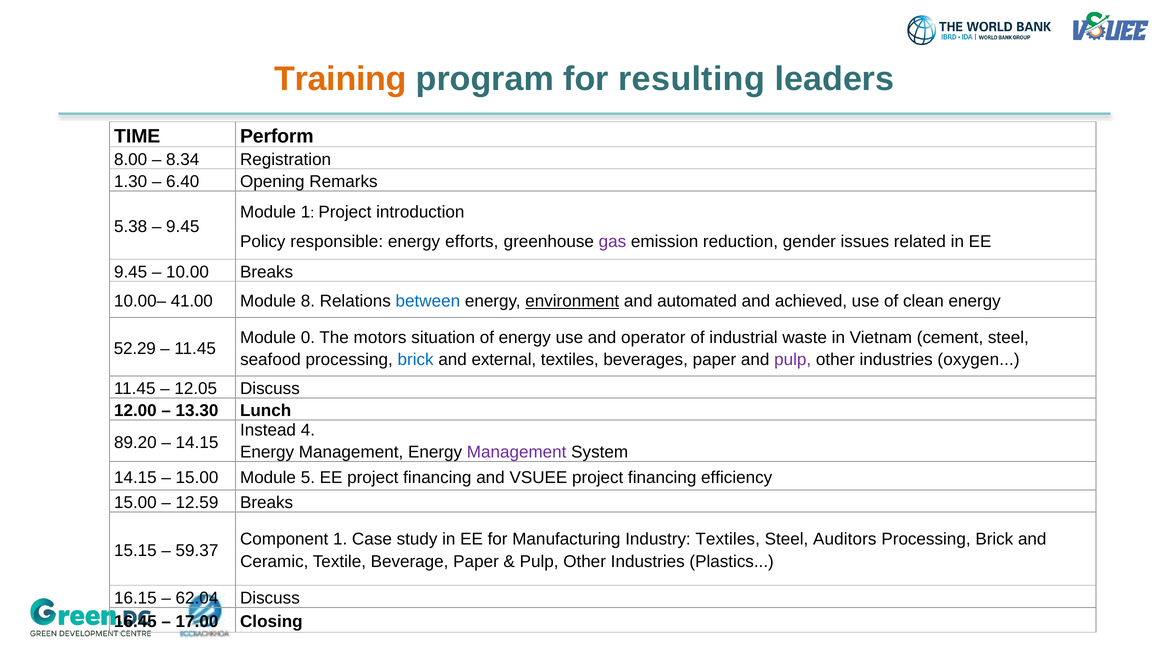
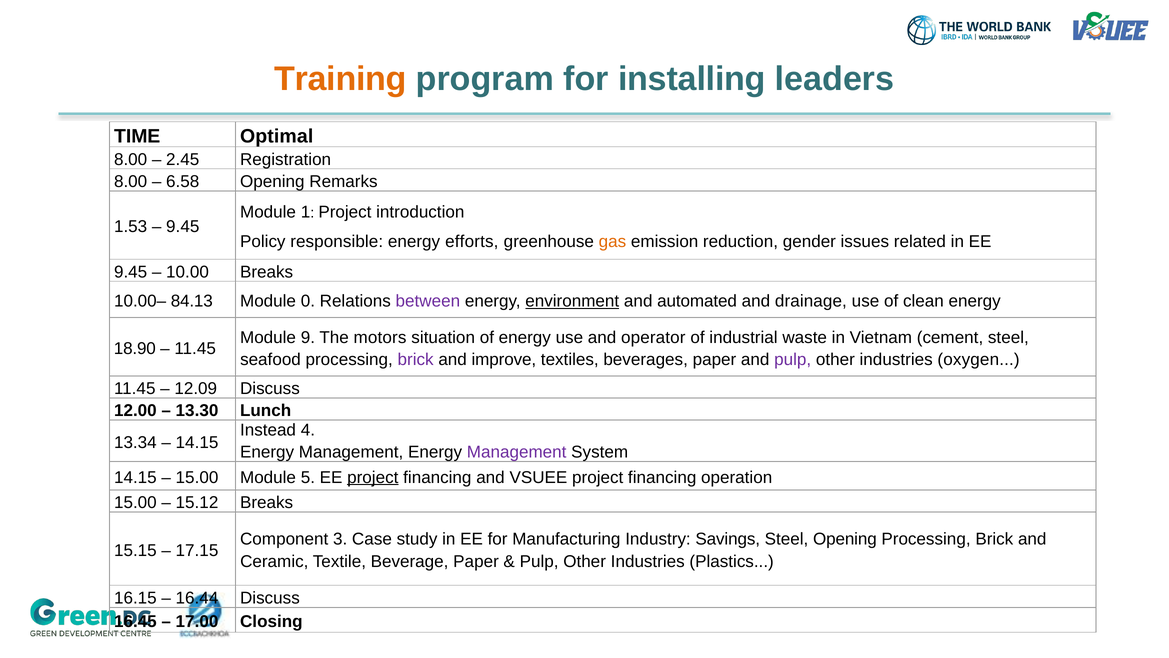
resulting: resulting -> installing
Perform: Perform -> Optimal
8.34: 8.34 -> 2.45
1.30 at (131, 181): 1.30 -> 8.00
6.40: 6.40 -> 6.58
5.38: 5.38 -> 1.53
gas colour: purple -> orange
41.00: 41.00 -> 84.13
8: 8 -> 0
between colour: blue -> purple
achieved: achieved -> drainage
0: 0 -> 9
52.29: 52.29 -> 18.90
brick at (416, 359) colour: blue -> purple
external: external -> improve
12.05: 12.05 -> 12.09
89.20: 89.20 -> 13.34
project at (373, 477) underline: none -> present
efficiency: efficiency -> operation
12.59: 12.59 -> 15.12
Component 1: 1 -> 3
Industry Textiles: Textiles -> Savings
Steel Auditors: Auditors -> Opening
59.37: 59.37 -> 17.15
62.04: 62.04 -> 16.44
